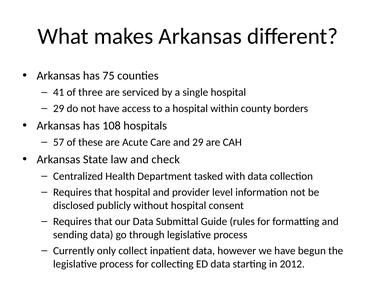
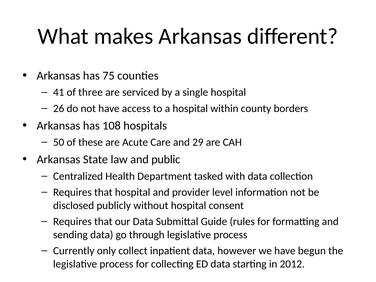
29 at (59, 108): 29 -> 26
57: 57 -> 50
check: check -> public
